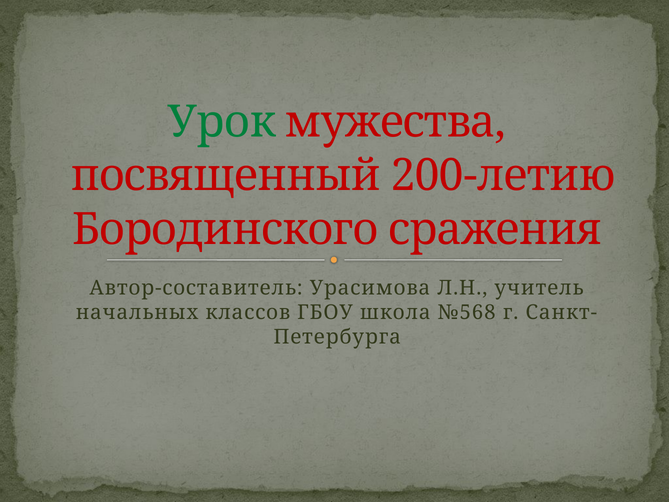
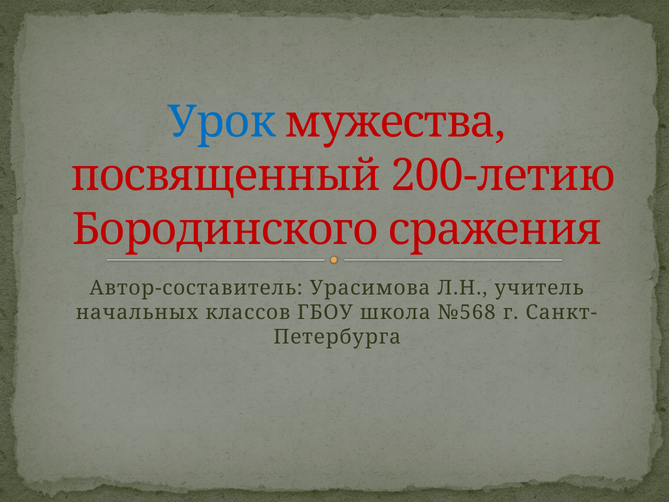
Урок colour: green -> blue
